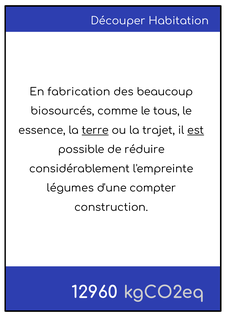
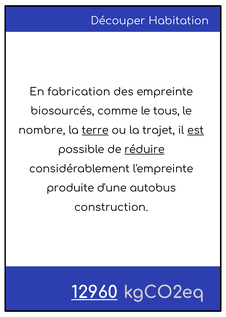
beaucoup: beaucoup -> empreinte
essence: essence -> nombre
réduire underline: none -> present
légumes: légumes -> produite
compter: compter -> autobus
12960 underline: none -> present
